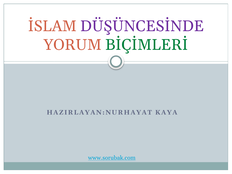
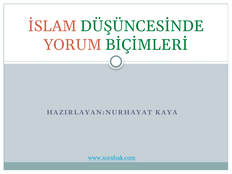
DÜŞÜNCESİNDE colour: purple -> green
